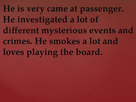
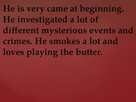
passenger: passenger -> beginning
board: board -> butter
